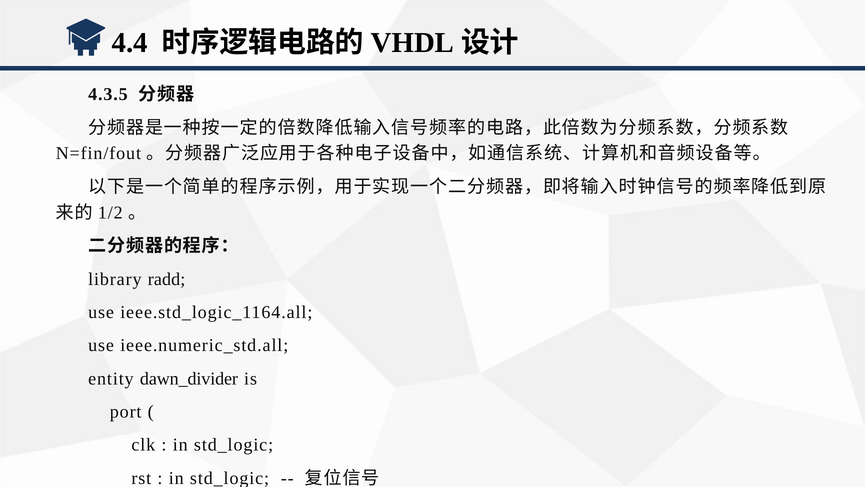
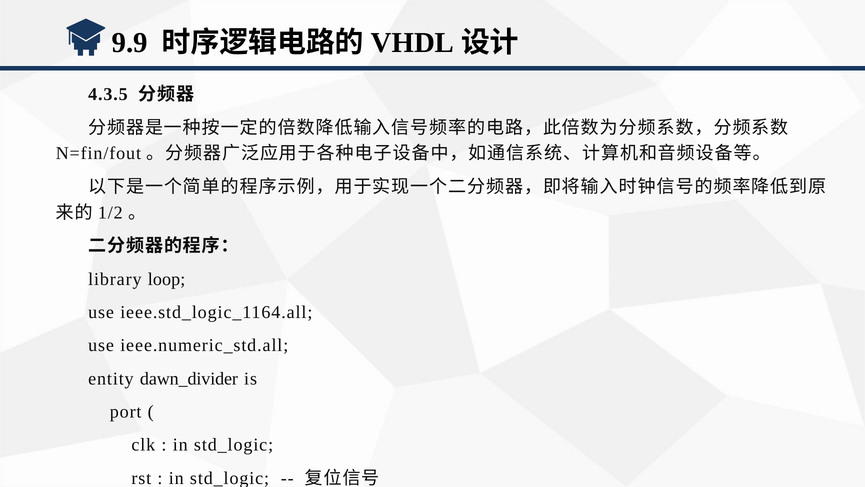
4.4: 4.4 -> 9.9
radd: radd -> loop
